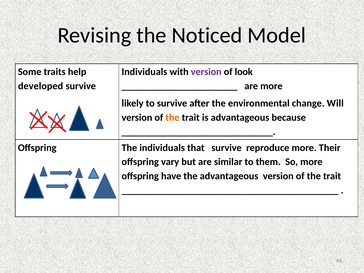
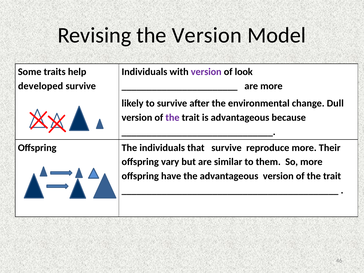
the Noticed: Noticed -> Version
Will: Will -> Dull
the at (172, 118) colour: orange -> purple
